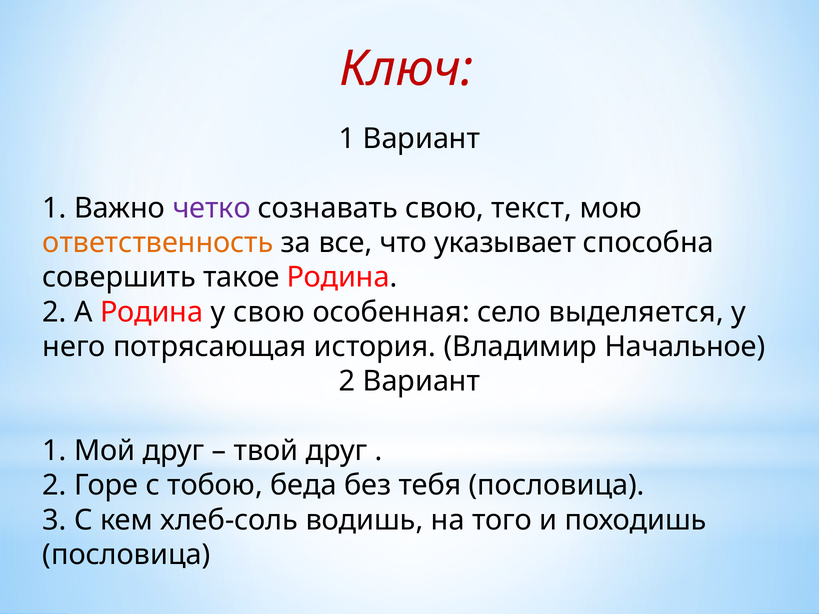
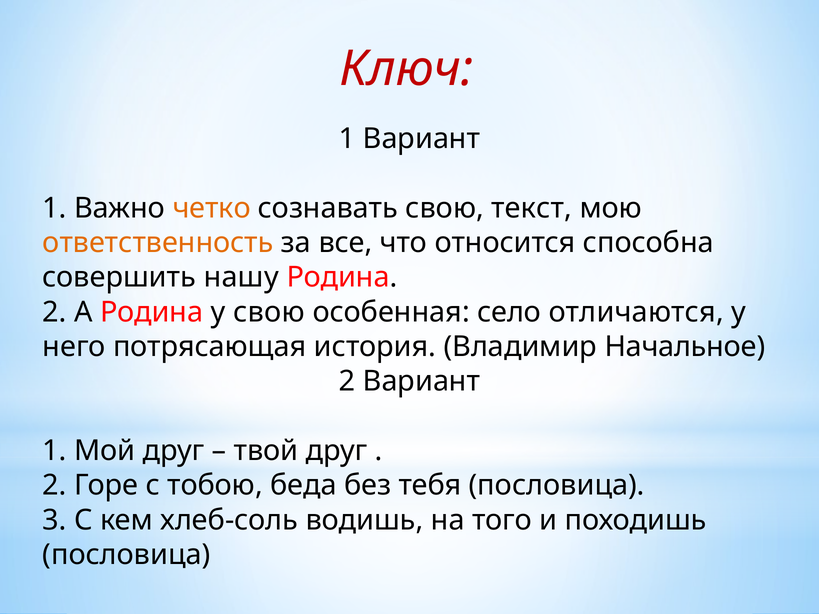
четко colour: purple -> orange
указывает: указывает -> относится
такое: такое -> нашу
выделяется: выделяется -> отличаются
